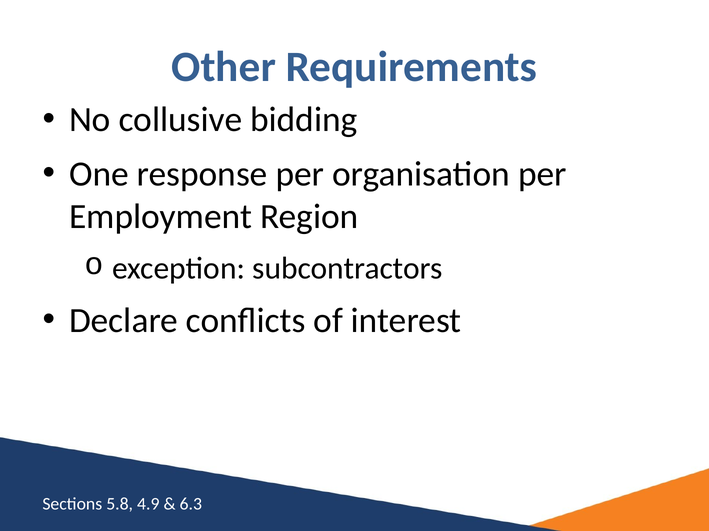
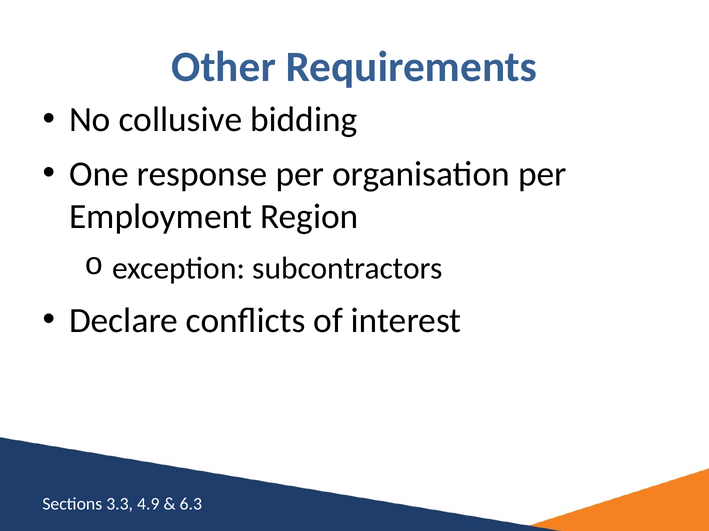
5.8: 5.8 -> 3.3
